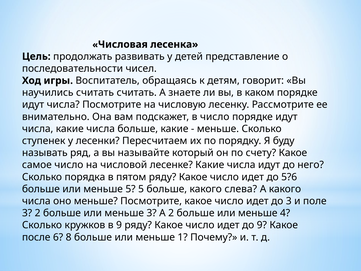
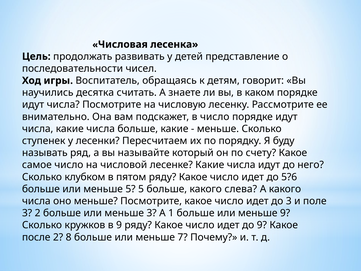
научились считать: считать -> десятка
порядка: порядка -> клубком
А 2: 2 -> 1
меньше 4: 4 -> 9
после 6: 6 -> 2
1: 1 -> 7
